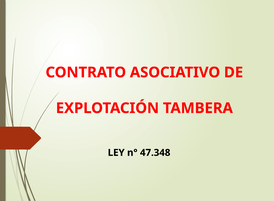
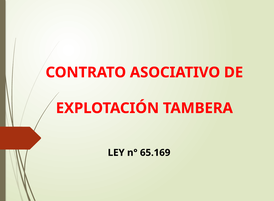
47.348: 47.348 -> 65.169
